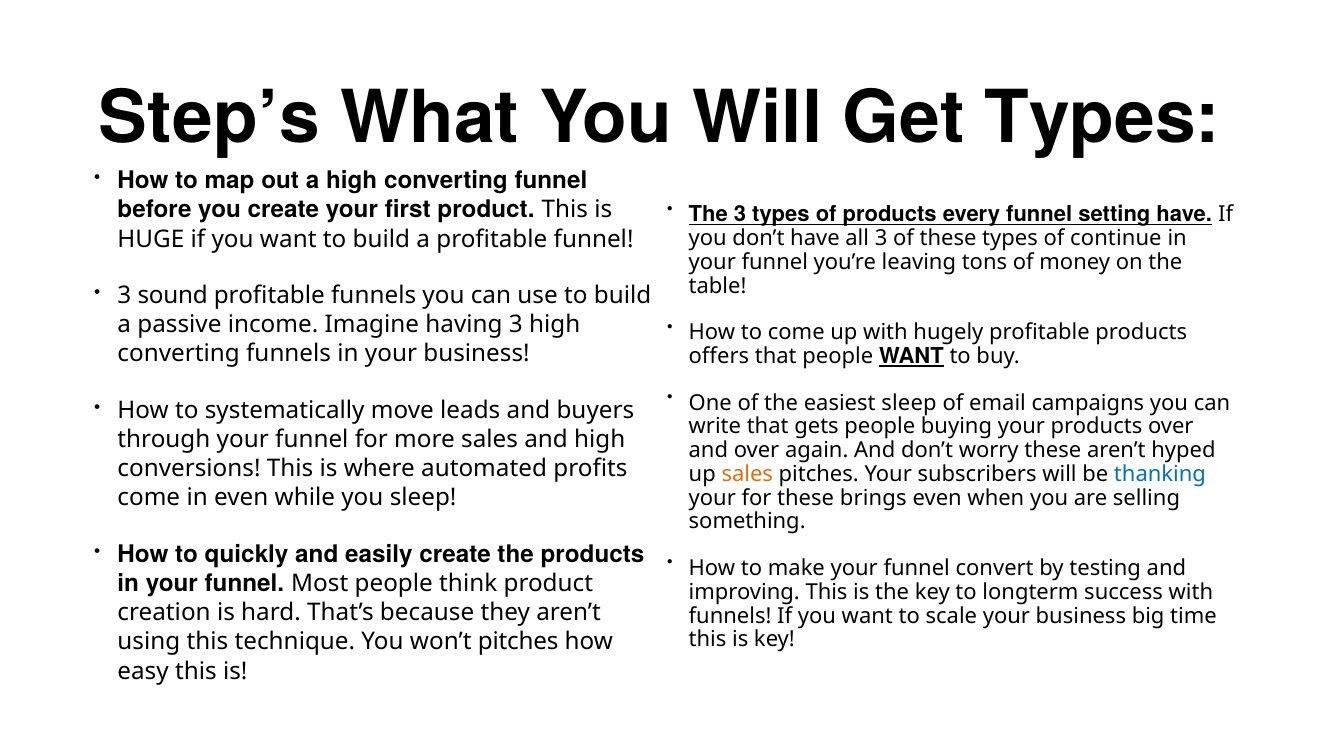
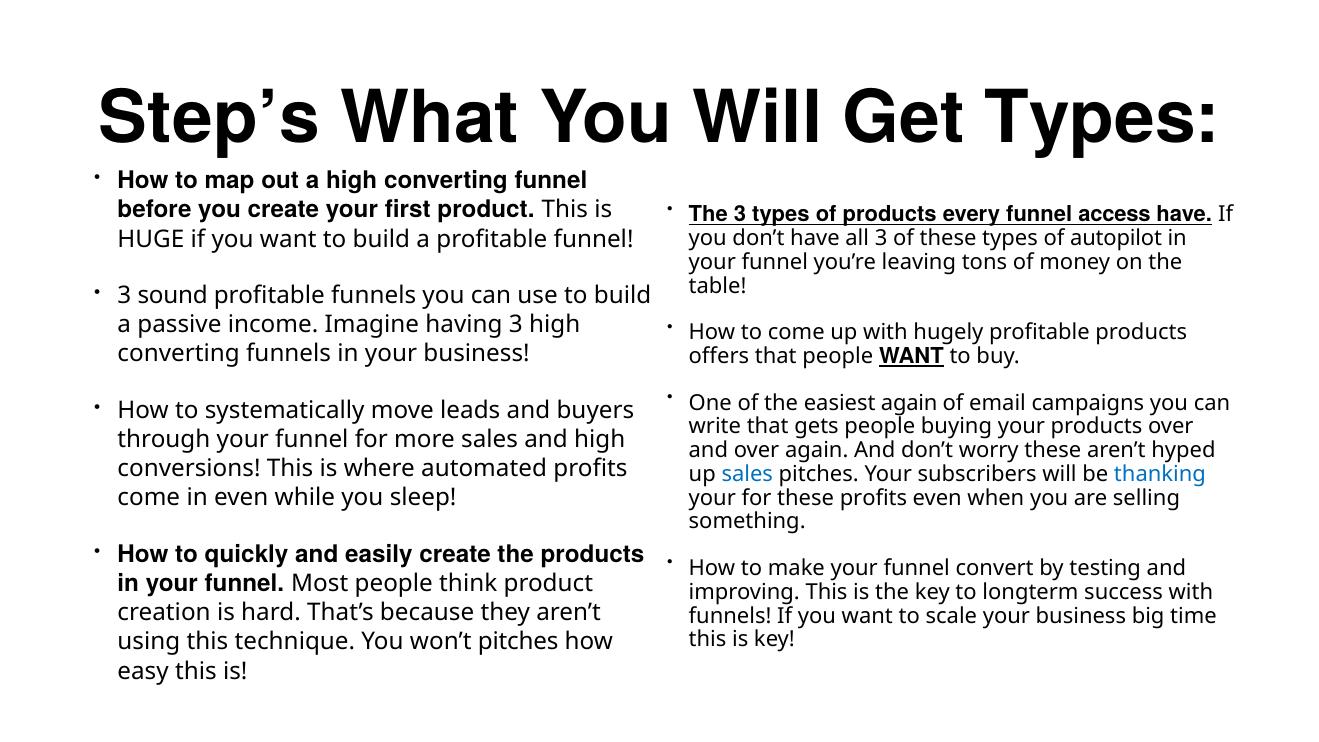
setting: setting -> access
continue: continue -> autopilot
easiest sleep: sleep -> again
sales at (747, 474) colour: orange -> blue
these brings: brings -> profits
